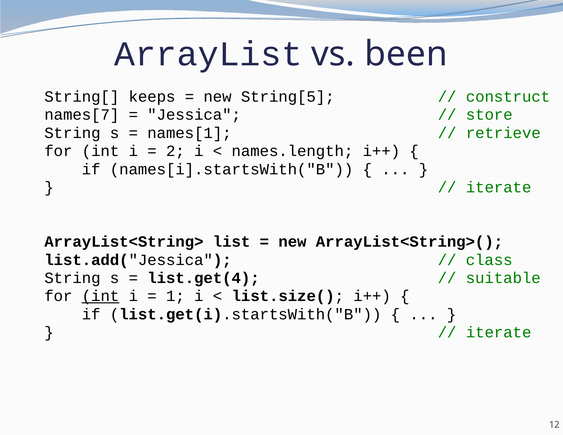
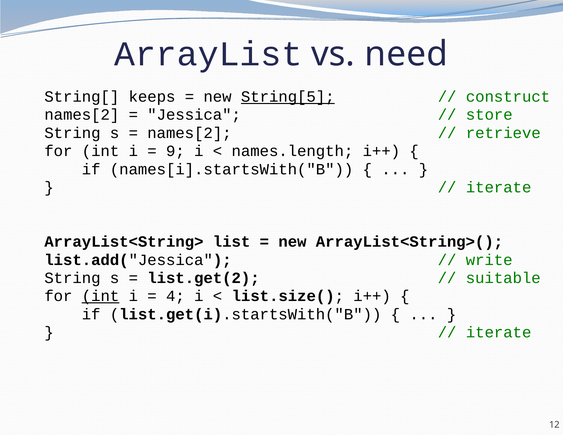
been: been -> need
String[5 underline: none -> present
names[7 at (82, 115): names[7 -> names[2
names[1 at (189, 133): names[1 -> names[2
2: 2 -> 9
class: class -> write
list.get(4: list.get(4 -> list.get(2
1: 1 -> 4
